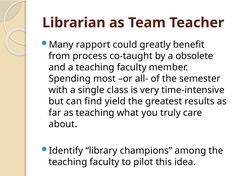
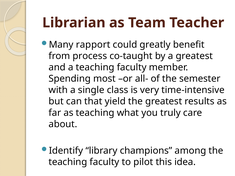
a obsolete: obsolete -> greatest
find: find -> that
